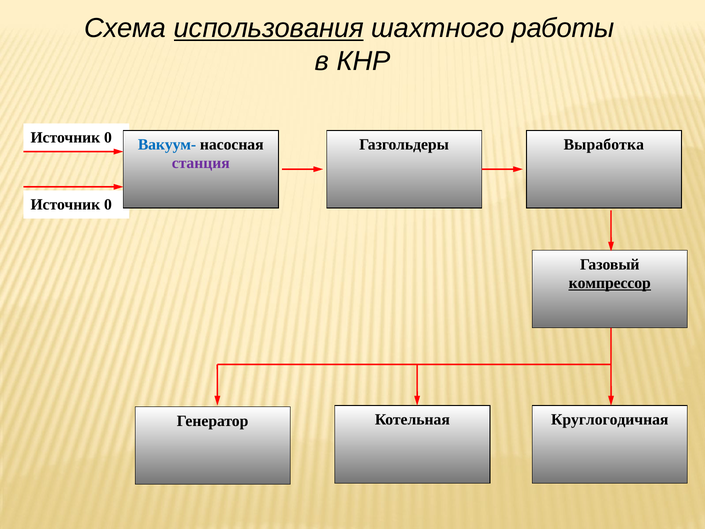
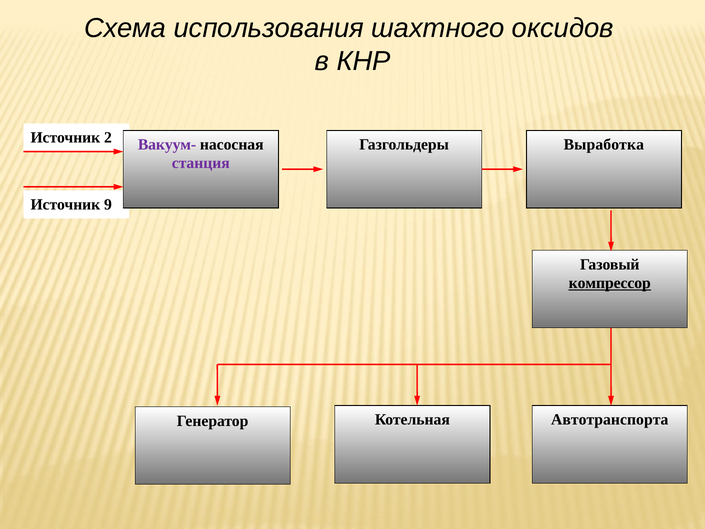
использования underline: present -> none
работы: работы -> оксидов
0 at (108, 137): 0 -> 2
Вакуум- colour: blue -> purple
0 at (108, 204): 0 -> 9
Круглогодичная: Круглогодичная -> Автотранспорта
